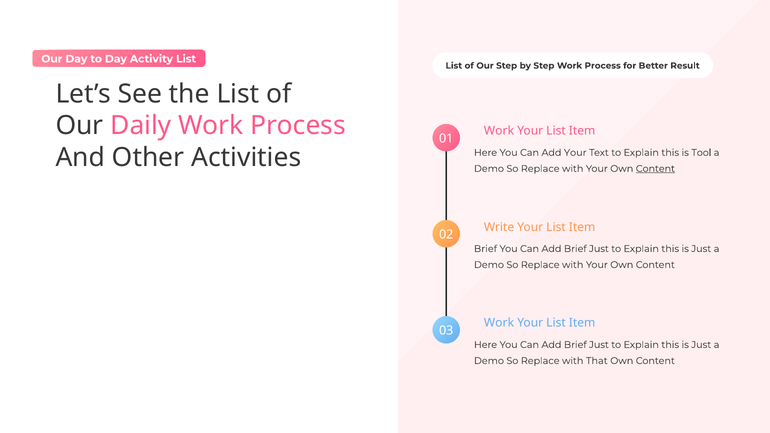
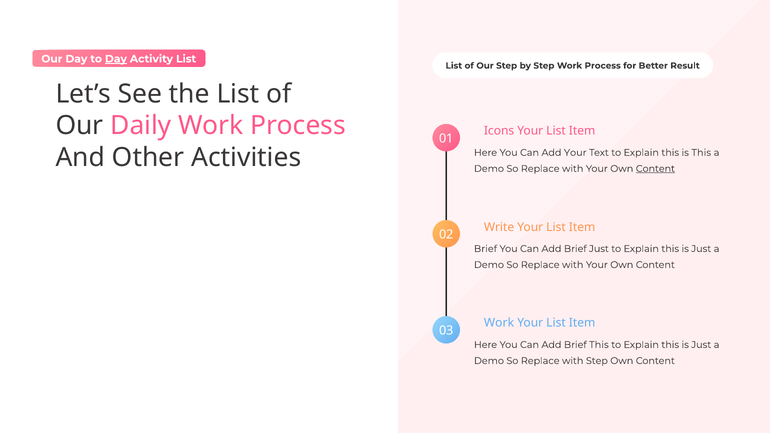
Day at (116, 59) underline: none -> present
Work at (499, 131): Work -> Icons
is Tool: Tool -> This
Just at (599, 345): Just -> This
with That: That -> Step
